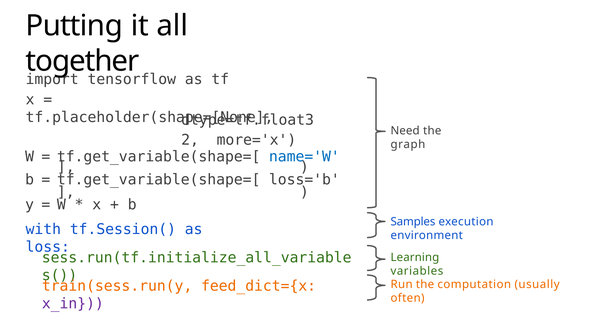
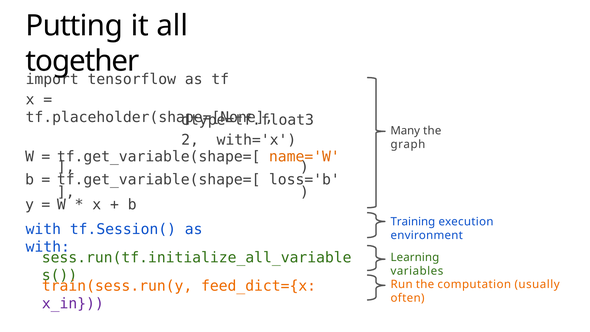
Need: Need -> Many
more='x: more='x -> with='x
name='W colour: blue -> orange
Samples: Samples -> Training
loss at (48, 247): loss -> with
